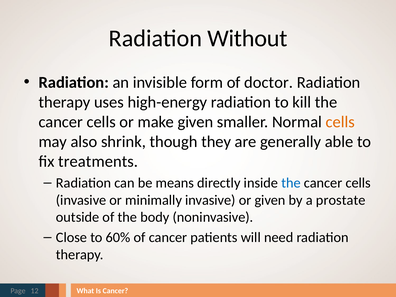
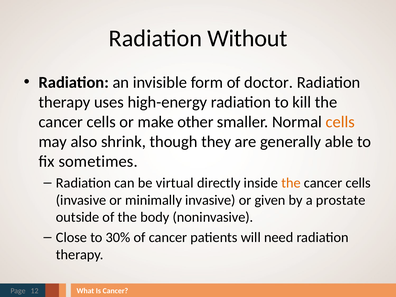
make given: given -> other
treatments: treatments -> sometimes
means: means -> virtual
the at (291, 183) colour: blue -> orange
60%: 60% -> 30%
